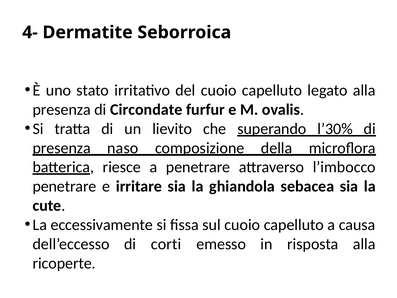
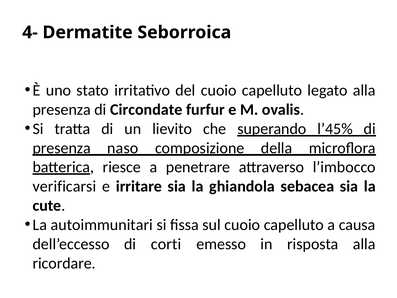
l’30%: l’30% -> l’45%
penetrare at (64, 186): penetrare -> verificarsi
eccessivamente: eccessivamente -> autoimmunitari
ricoperte: ricoperte -> ricordare
